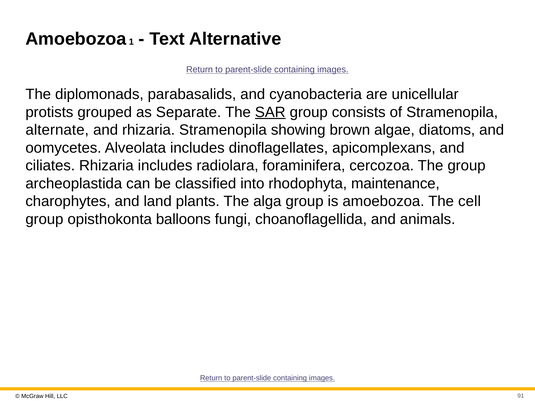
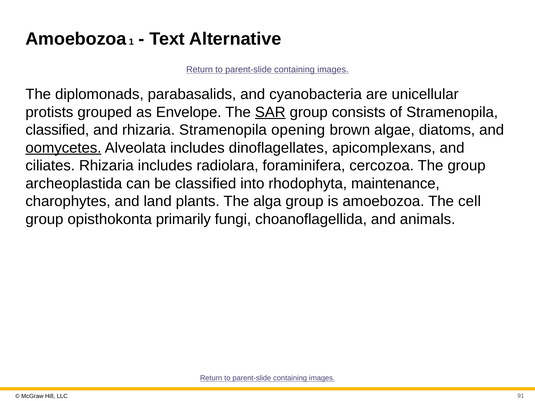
Separate: Separate -> Envelope
alternate at (57, 130): alternate -> classified
showing: showing -> opening
oomycetes underline: none -> present
balloons: balloons -> primarily
